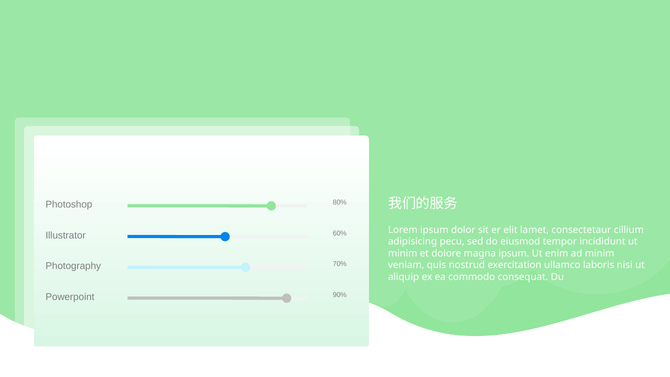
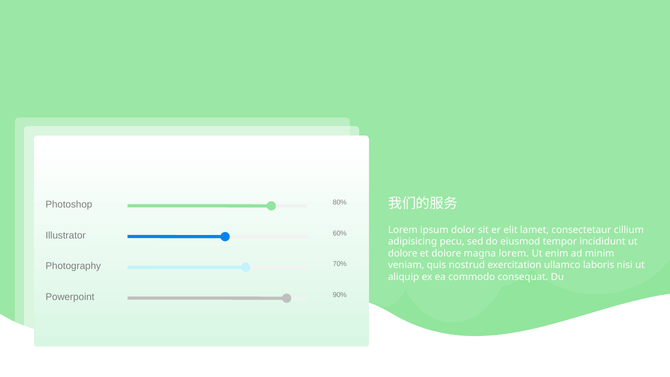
minim at (403, 253): minim -> dolore
magna ipsum: ipsum -> lorem
